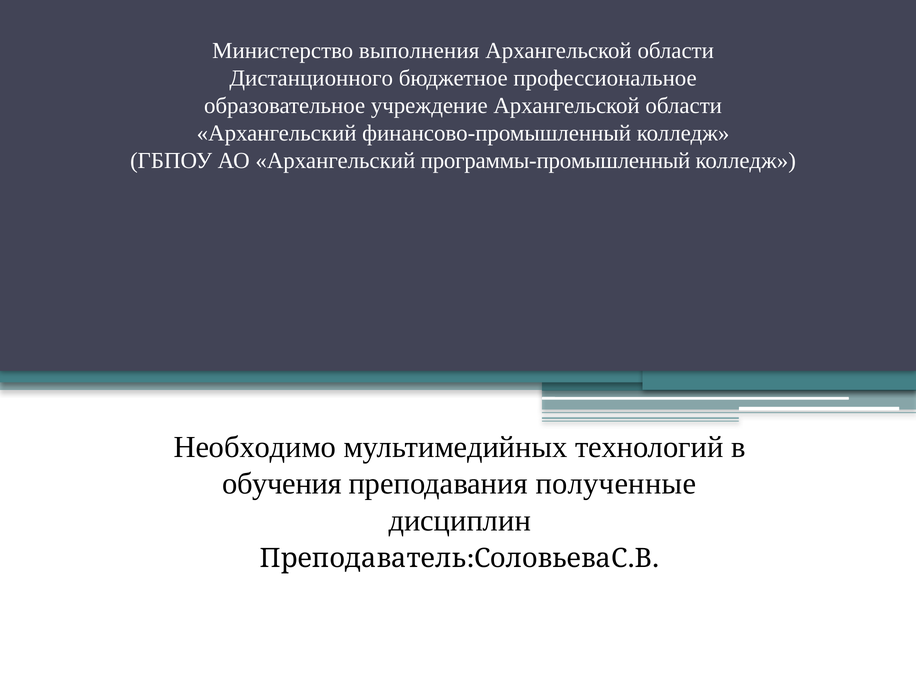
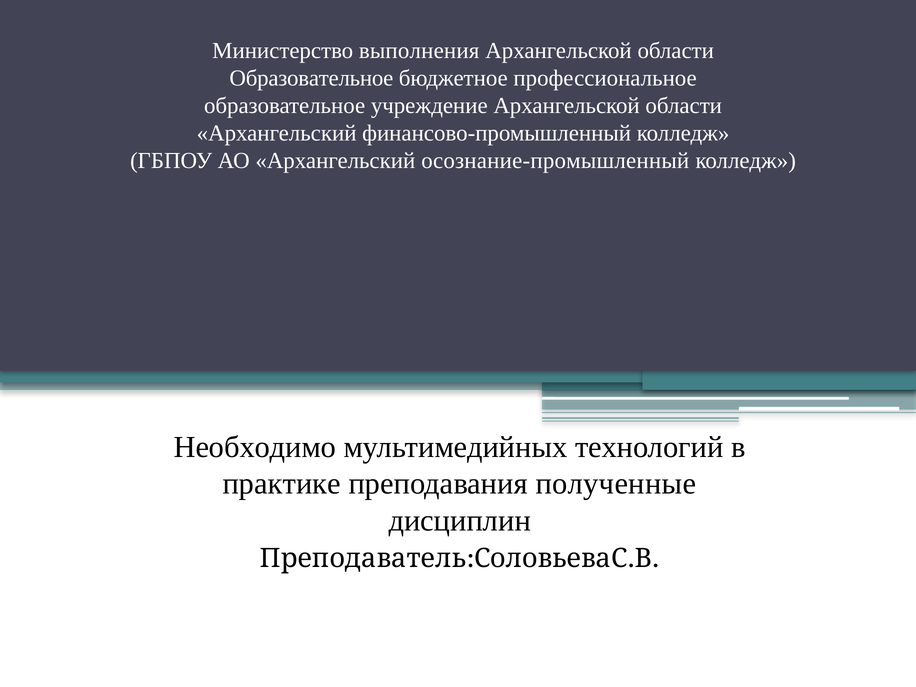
Дистанционного at (311, 78): Дистанционного -> Образовательное
программы-промышленный: программы-промышленный -> осознание-промышленный
обучения: обучения -> практике
